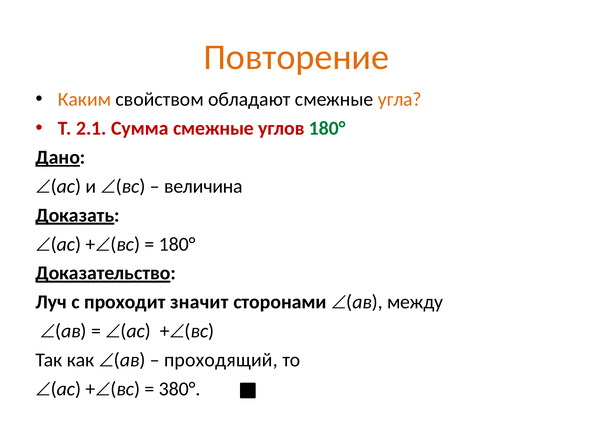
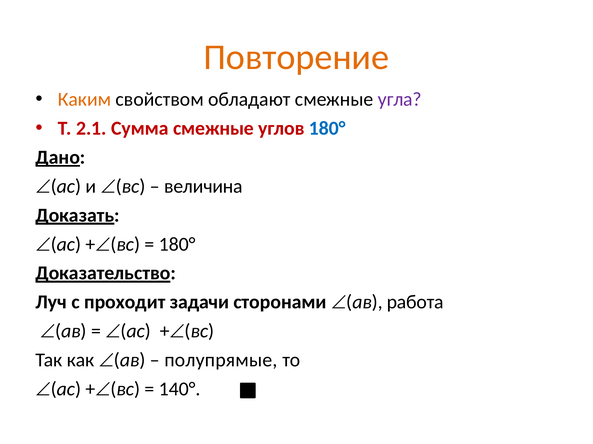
угла colour: orange -> purple
180° at (327, 129) colour: green -> blue
значит: значит -> задачи
между: между -> работа
проходящий: проходящий -> полупрямые
380°: 380° -> 140°
